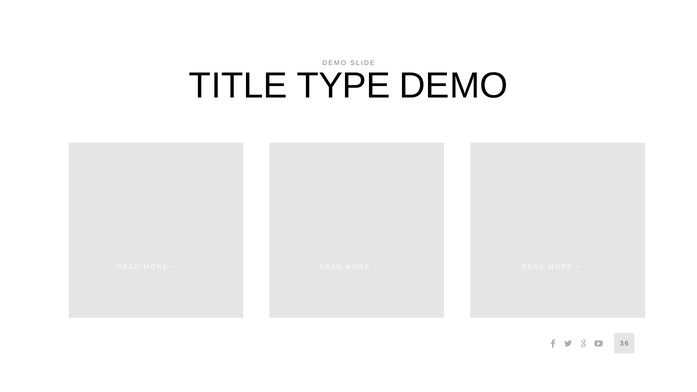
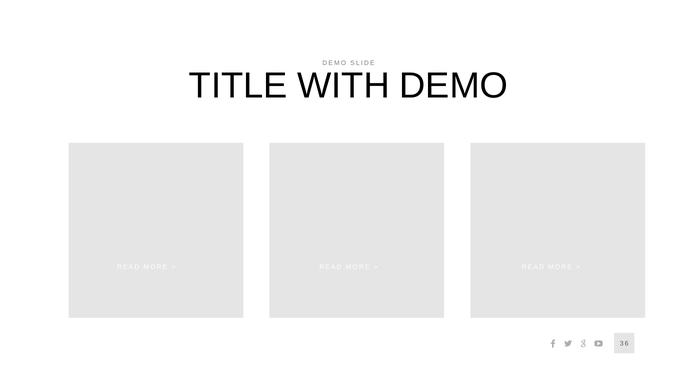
TYPE: TYPE -> WITH
